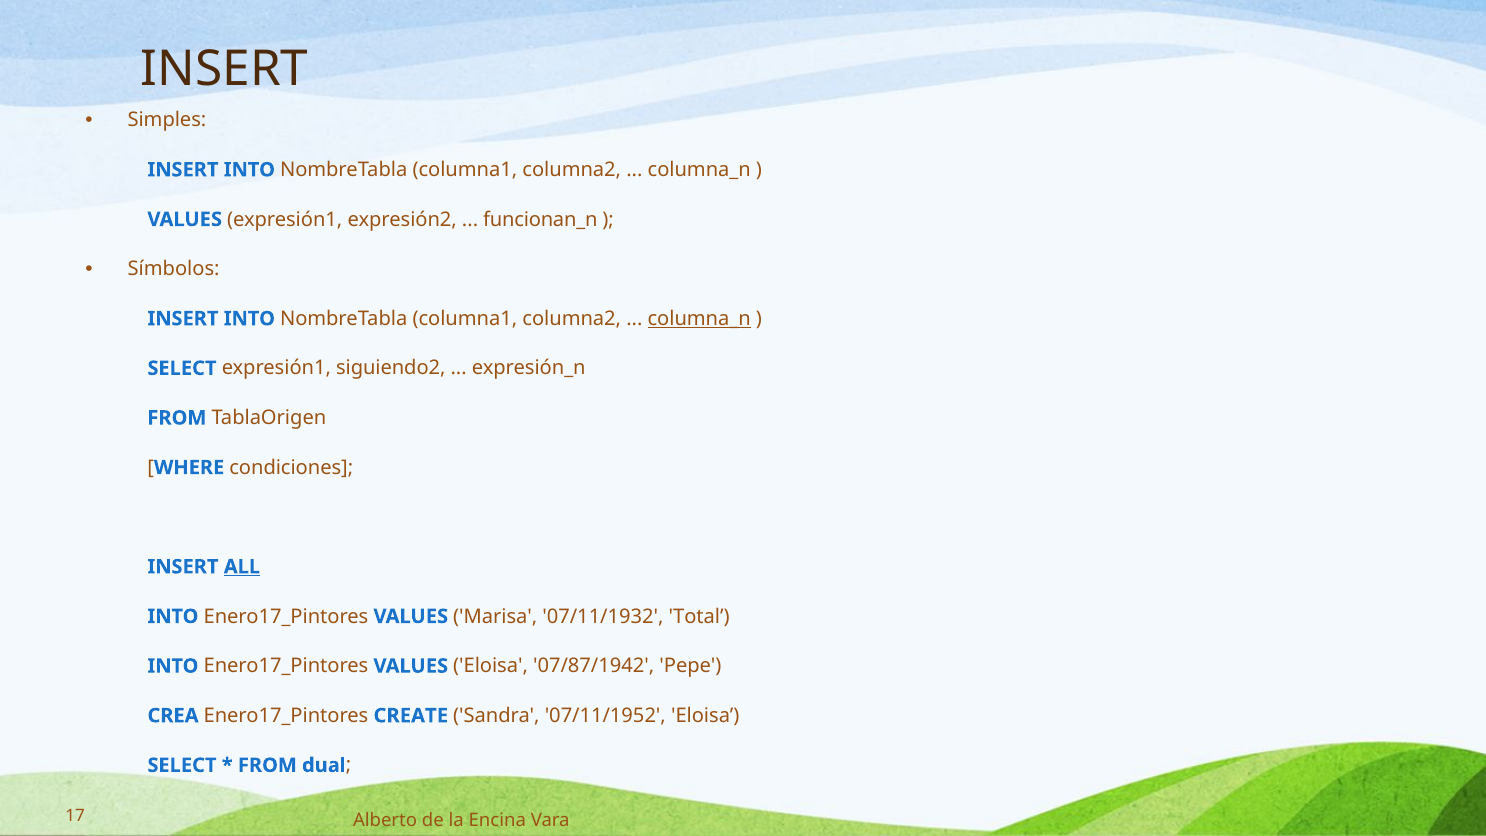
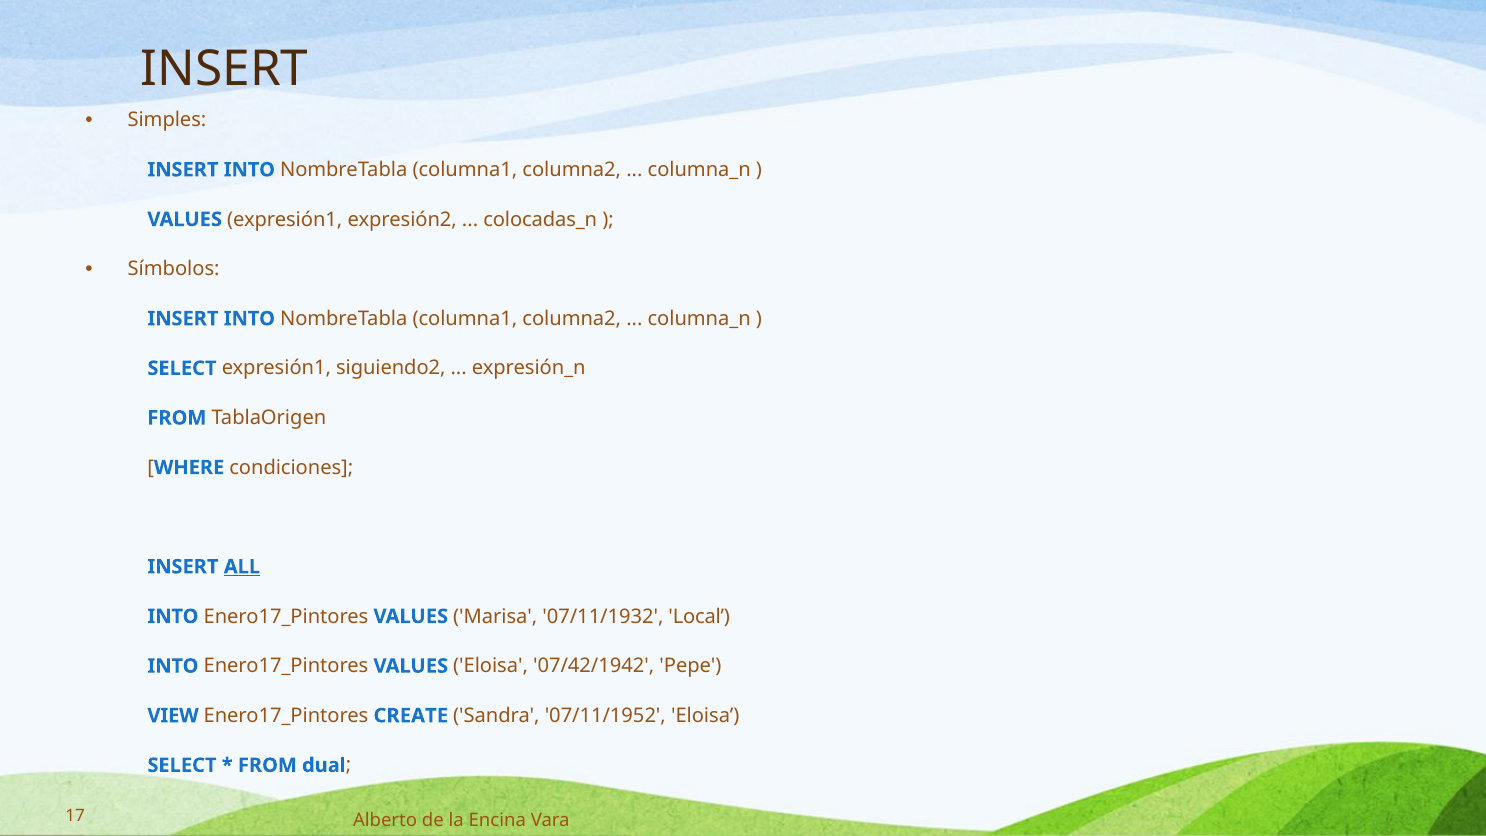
funcionan_n: funcionan_n -> colocadas_n
columna_n at (699, 319) underline: present -> none
Total: Total -> Local
07/87/1942: 07/87/1942 -> 07/42/1942
CREA: CREA -> VIEW
